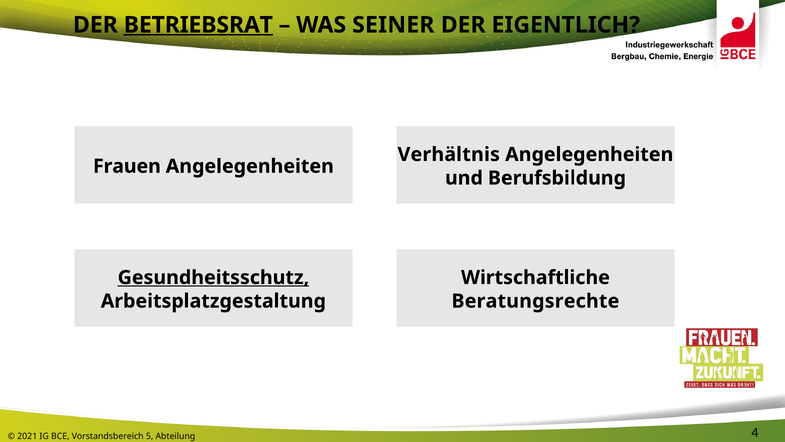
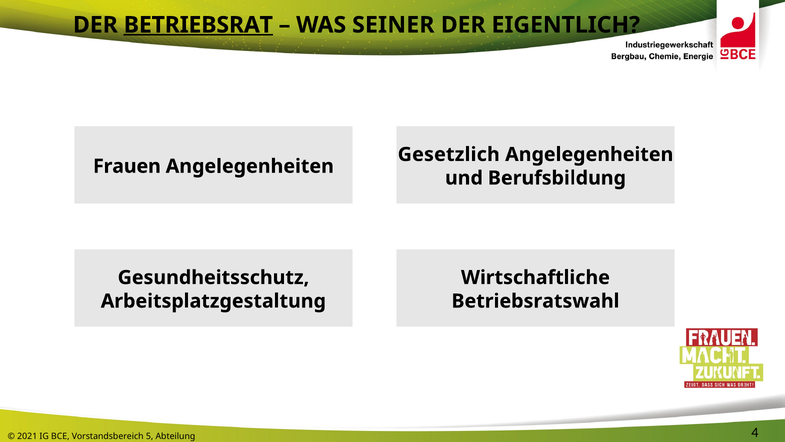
Verhältnis: Verhältnis -> Gesetzlich
Gesundheitsschutz underline: present -> none
Beratungsrechte: Beratungsrechte -> Betriebsratswahl
